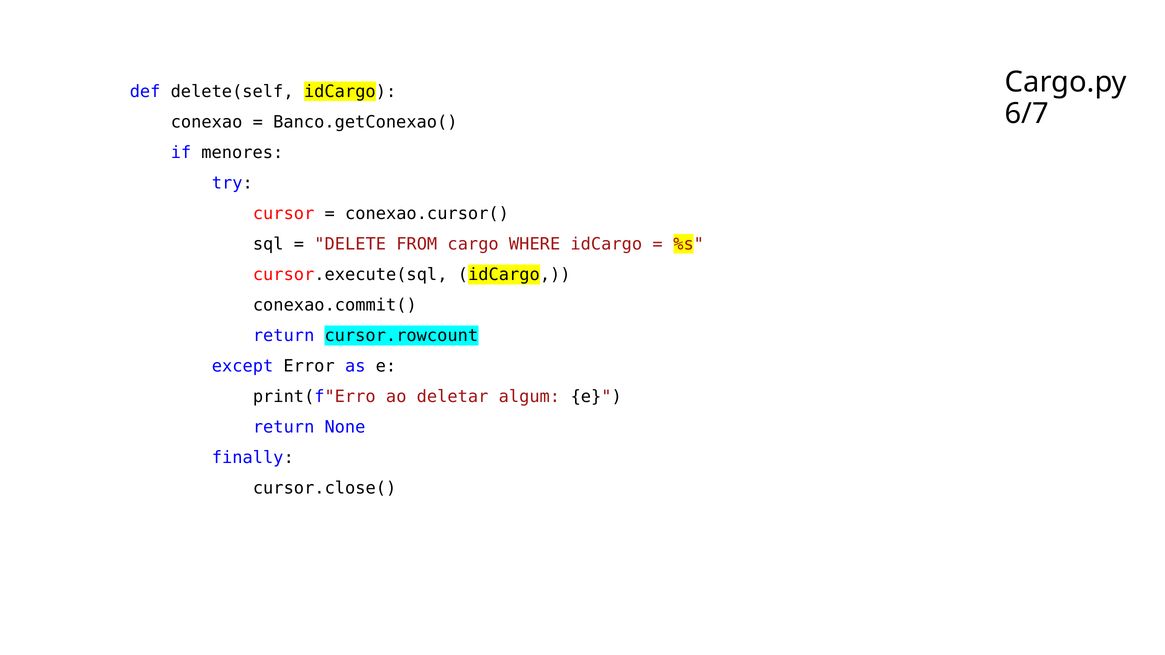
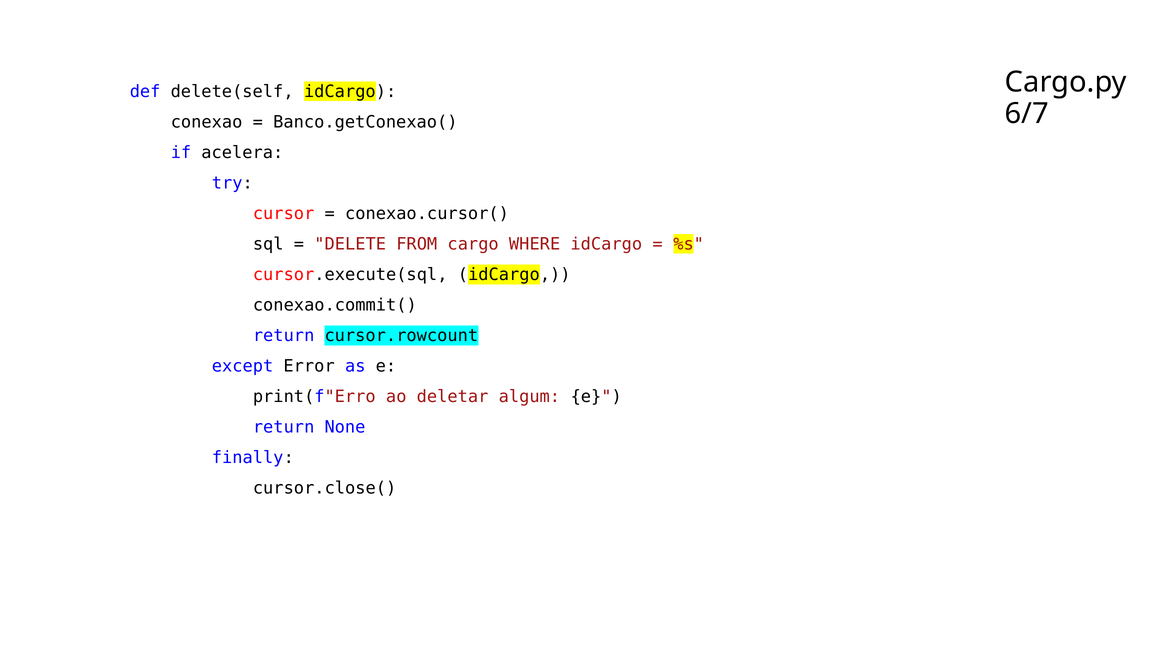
menores: menores -> acelera
